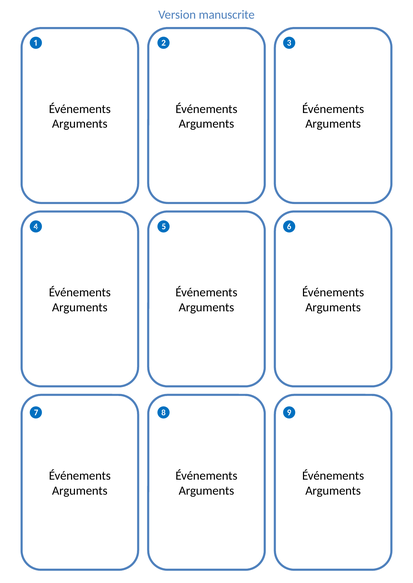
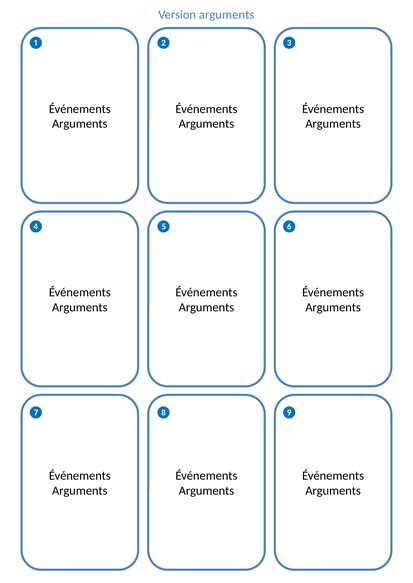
Version manuscrite: manuscrite -> arguments
